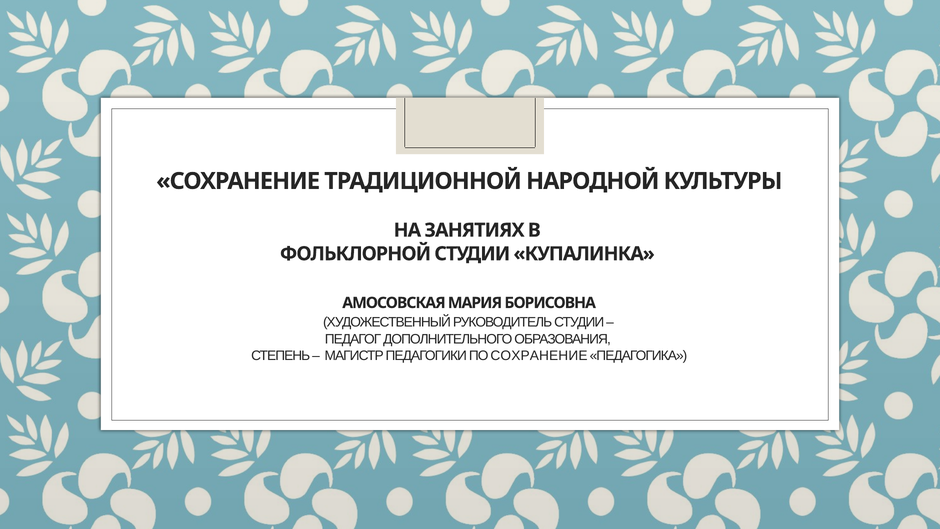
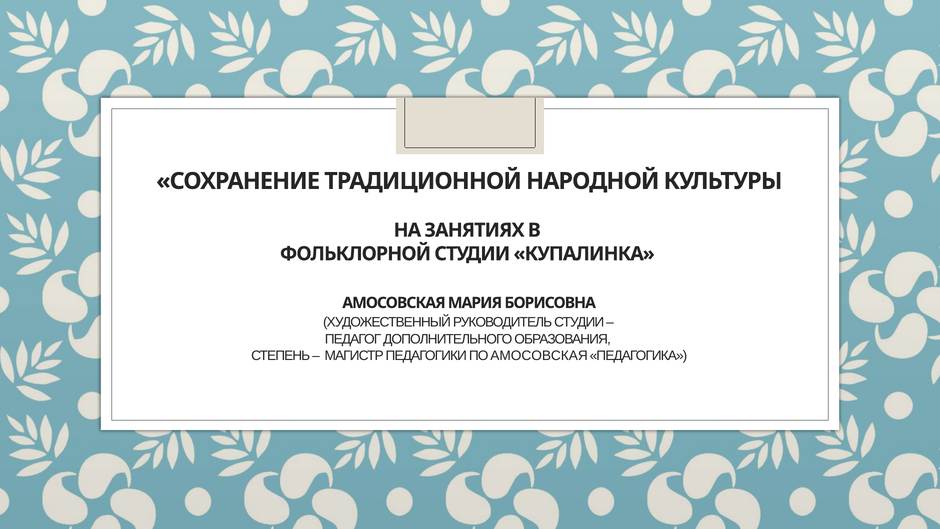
ПО СОХРАНЕНИЕ: СОХРАНЕНИЕ -> АМОСОВСКАЯ
